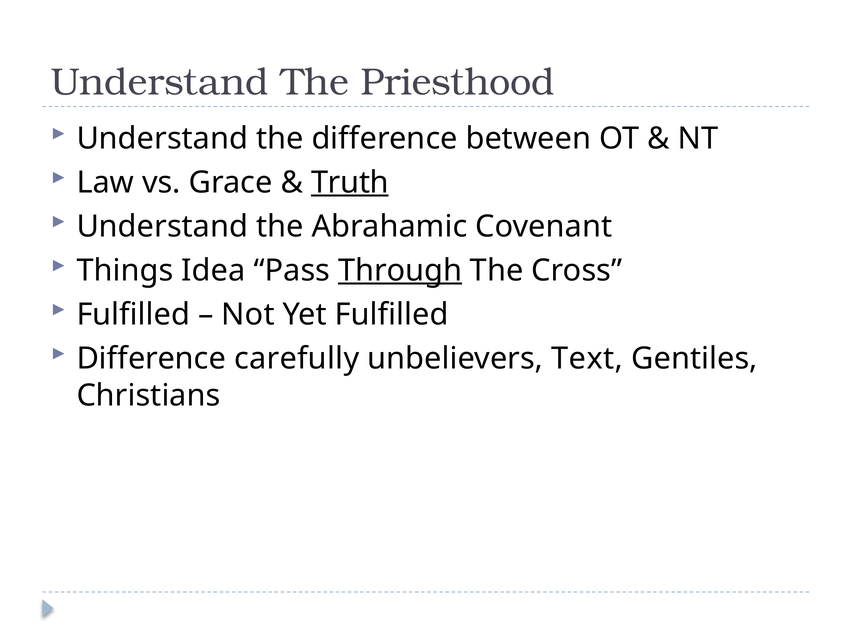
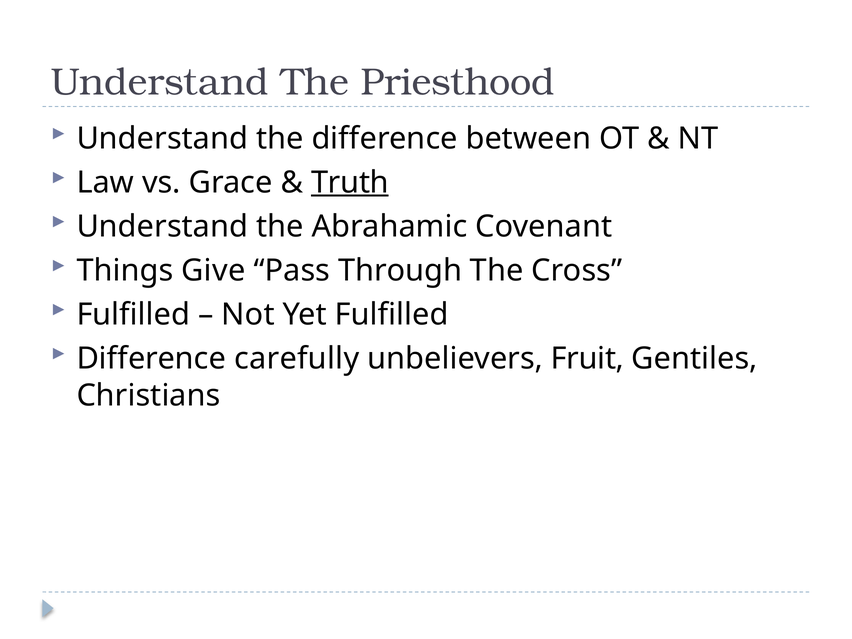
Idea: Idea -> Give
Through underline: present -> none
Text: Text -> Fruit
